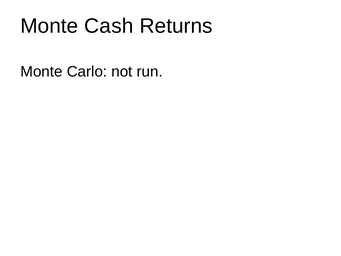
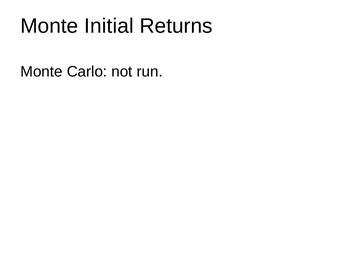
Cash: Cash -> Initial
